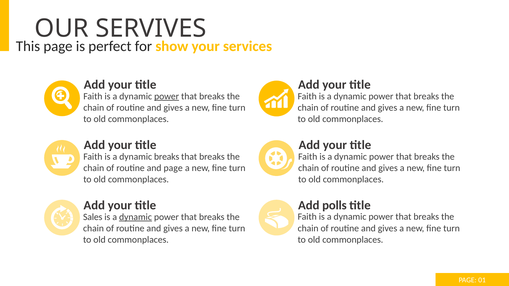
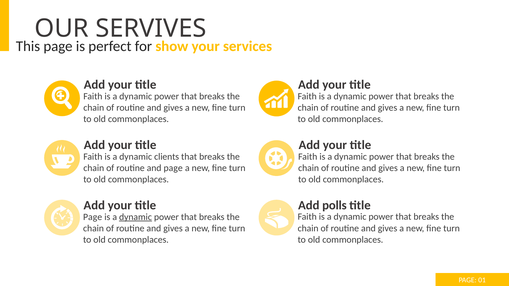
power at (167, 96) underline: present -> none
dynamic breaks: breaks -> clients
Sales at (93, 217): Sales -> Page
